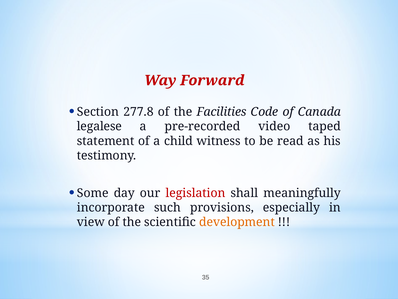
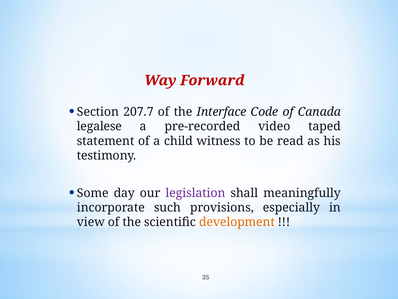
277.8: 277.8 -> 207.7
Facilities: Facilities -> Interface
legislation colour: red -> purple
